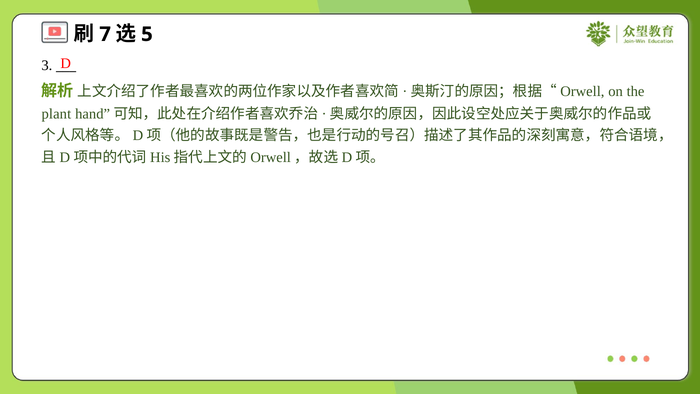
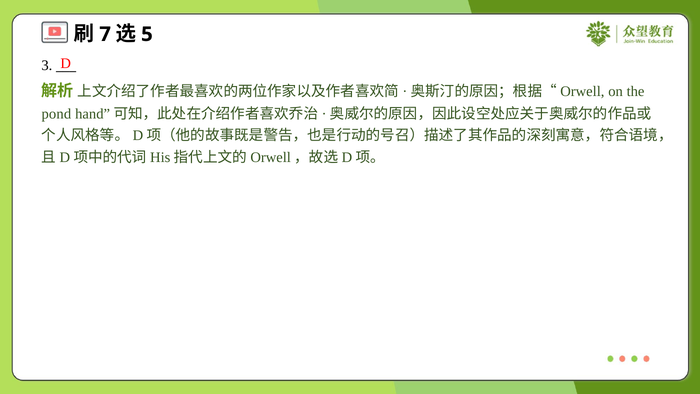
plant: plant -> pond
